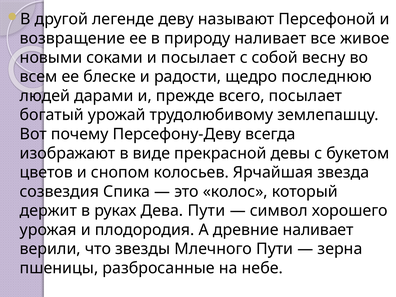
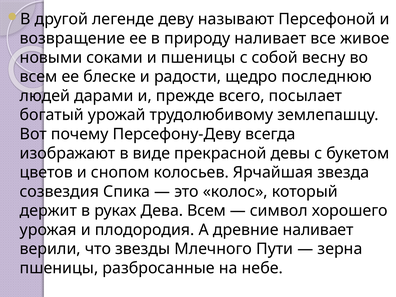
и посылает: посылает -> пшеницы
Дева Пути: Пути -> Всем
